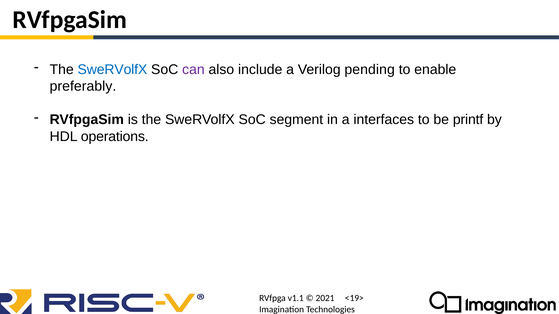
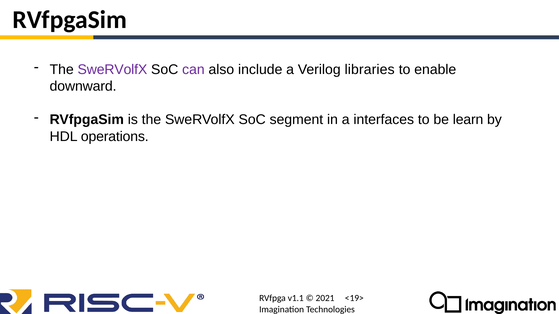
SweRVolfX at (112, 70) colour: blue -> purple
pending: pending -> libraries
preferably: preferably -> downward
printf: printf -> learn
